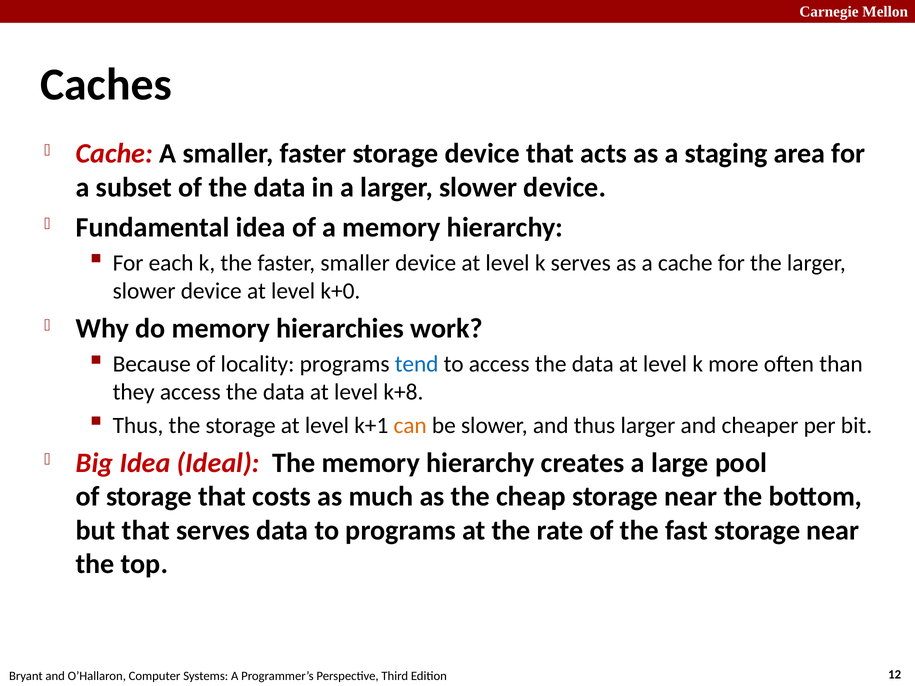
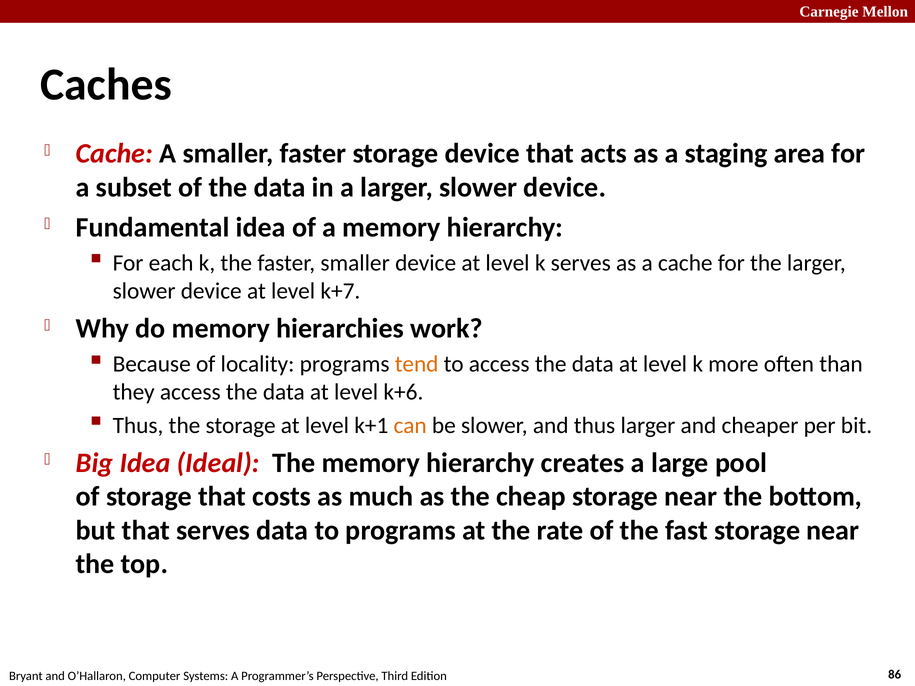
k+0: k+0 -> k+7
tend colour: blue -> orange
k+8: k+8 -> k+6
12: 12 -> 86
